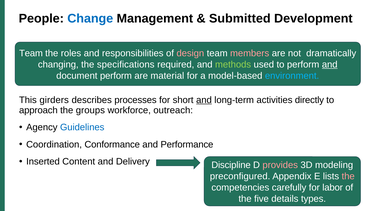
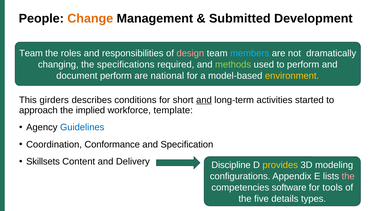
Change colour: blue -> orange
members colour: pink -> light blue
and at (330, 64) underline: present -> none
material: material -> national
environment colour: light blue -> yellow
processes: processes -> conditions
directly: directly -> started
groups: groups -> implied
outreach: outreach -> template
Performance: Performance -> Specification
Inserted: Inserted -> Skillsets
provides colour: pink -> yellow
preconfigured: preconfigured -> configurations
carefully: carefully -> software
labor: labor -> tools
